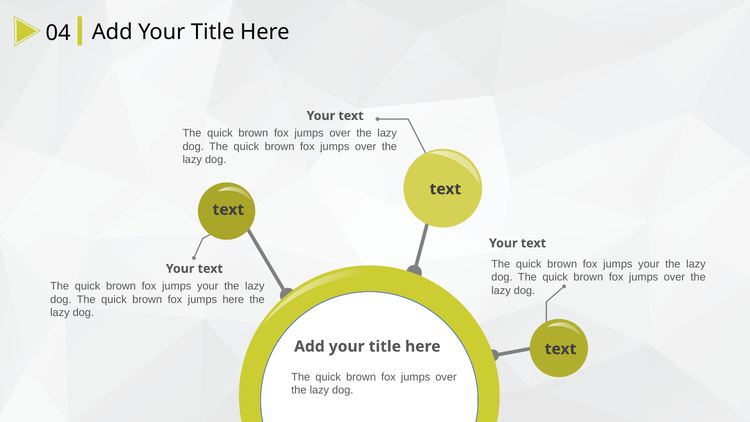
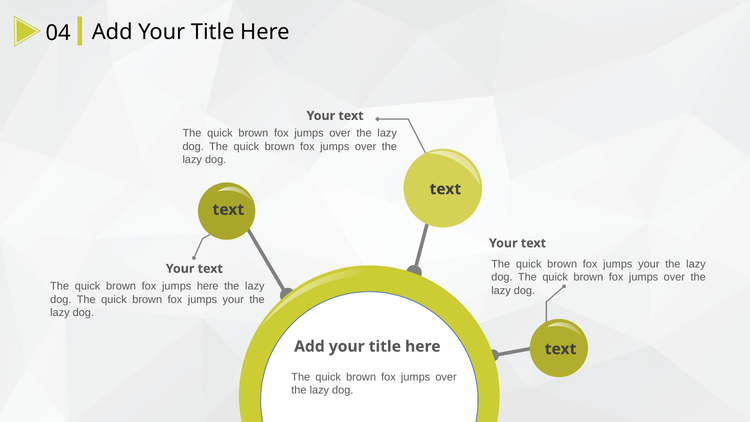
your at (208, 286): your -> here
here at (233, 299): here -> your
